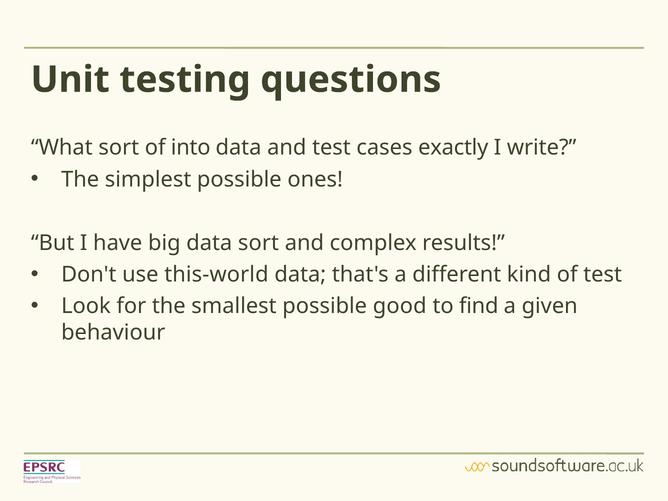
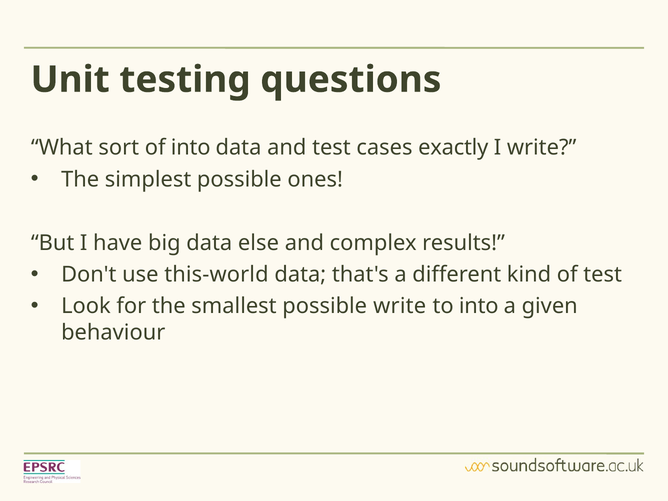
data sort: sort -> else
possible good: good -> write
to find: find -> into
